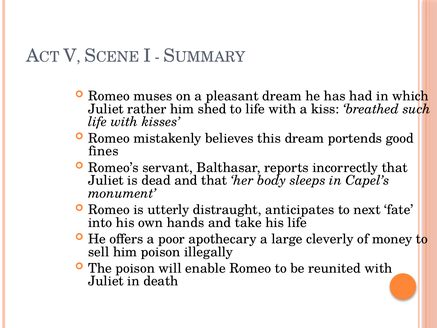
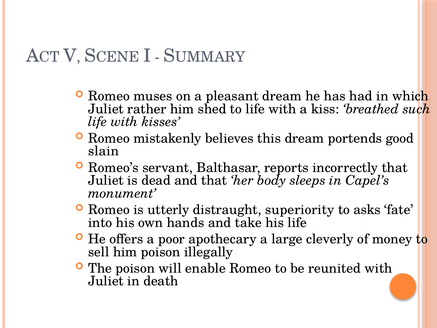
fines: fines -> slain
anticipates: anticipates -> superiority
next: next -> asks
